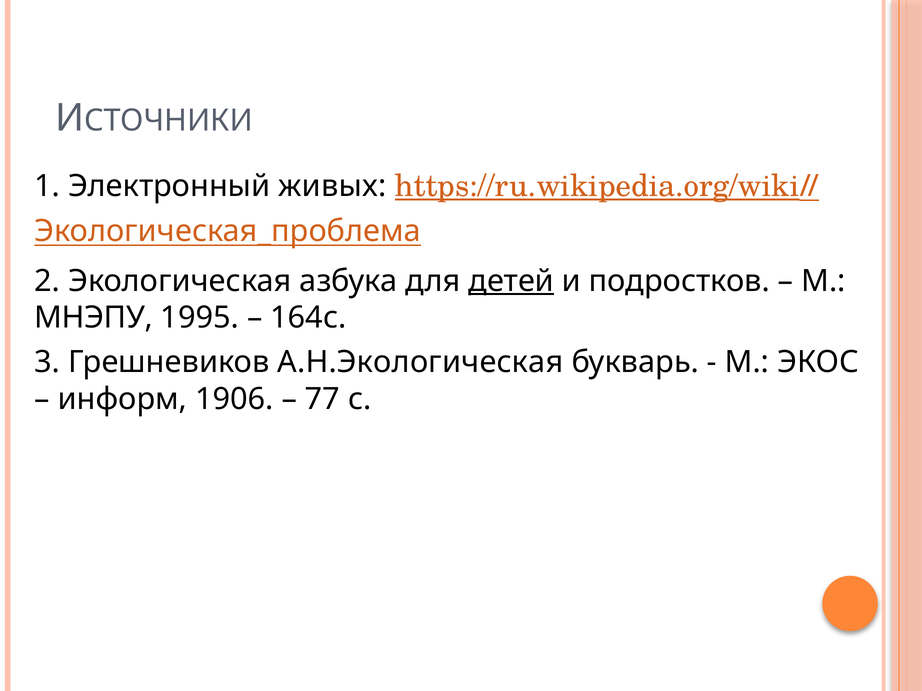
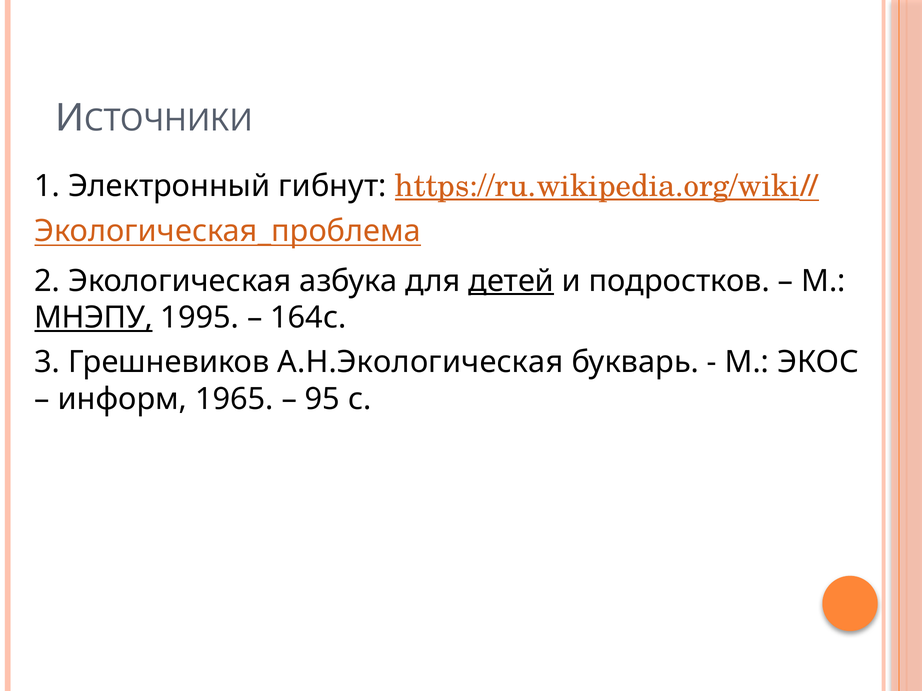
живых: живых -> гибнут
МНЭПУ underline: none -> present
1906: 1906 -> 1965
77: 77 -> 95
